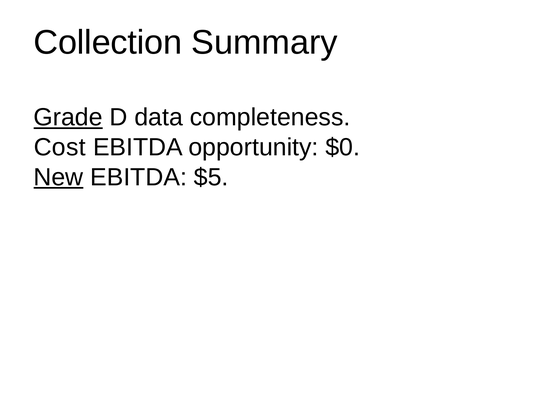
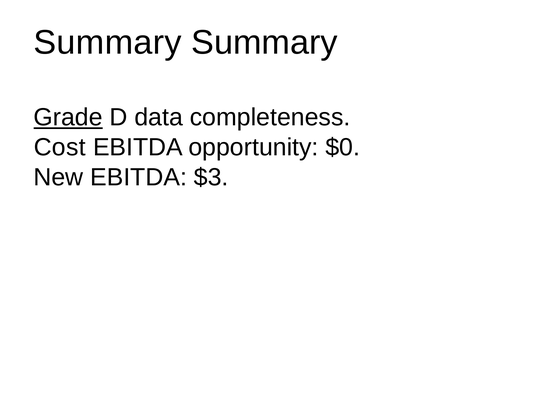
Collection at (108, 43): Collection -> Summary
New underline: present -> none
$5: $5 -> $3
